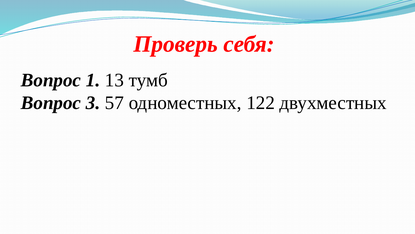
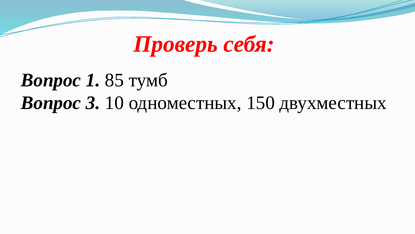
13: 13 -> 85
57: 57 -> 10
122: 122 -> 150
